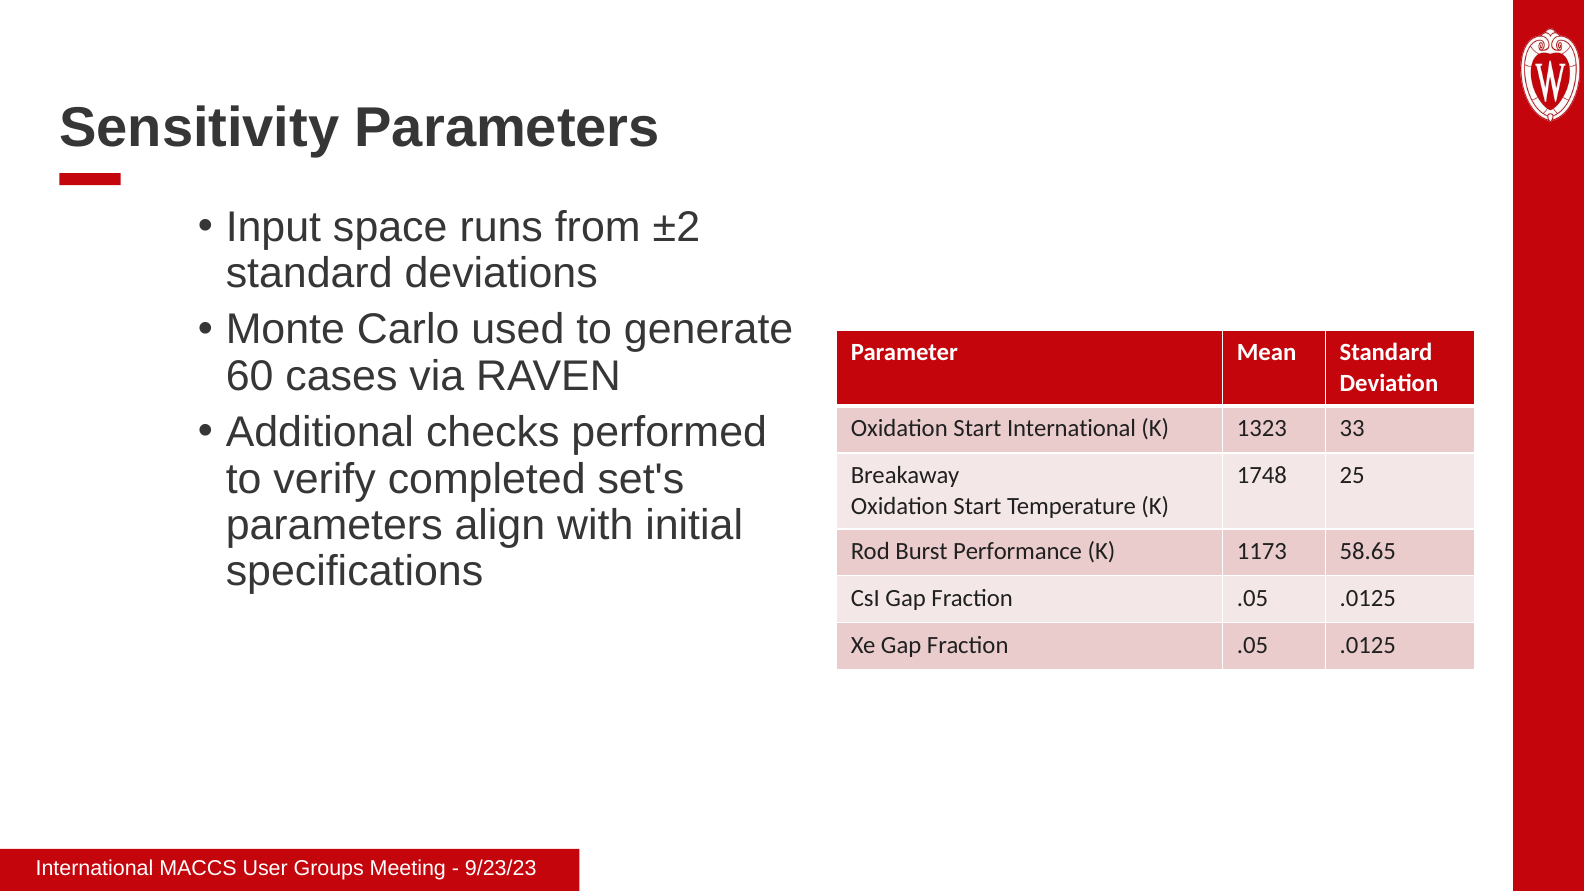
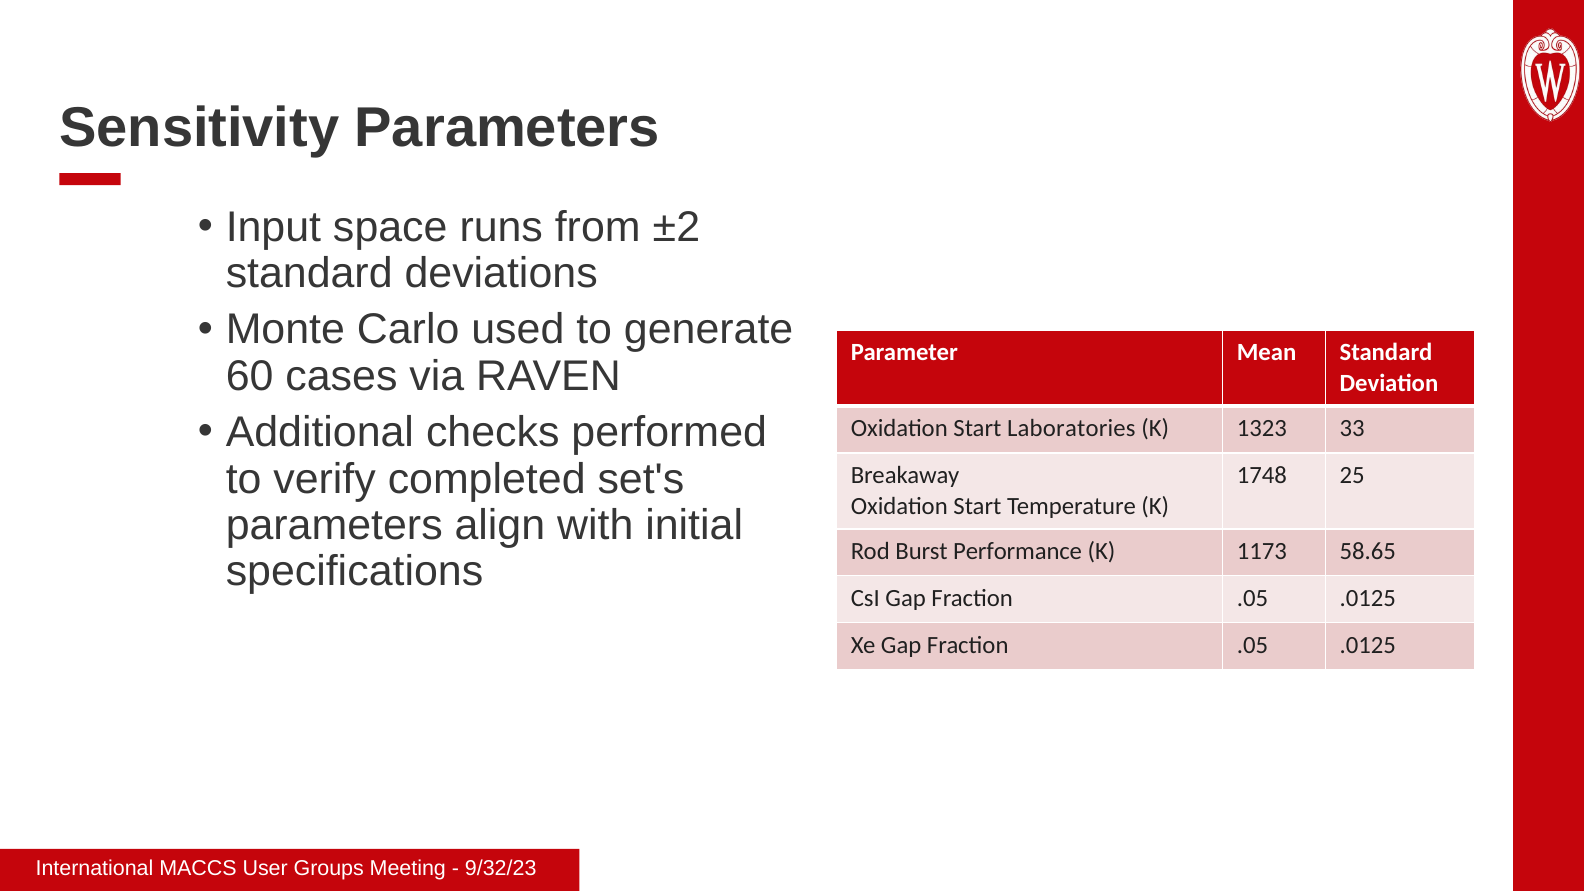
Start International: International -> Laboratories
9/23/23: 9/23/23 -> 9/32/23
